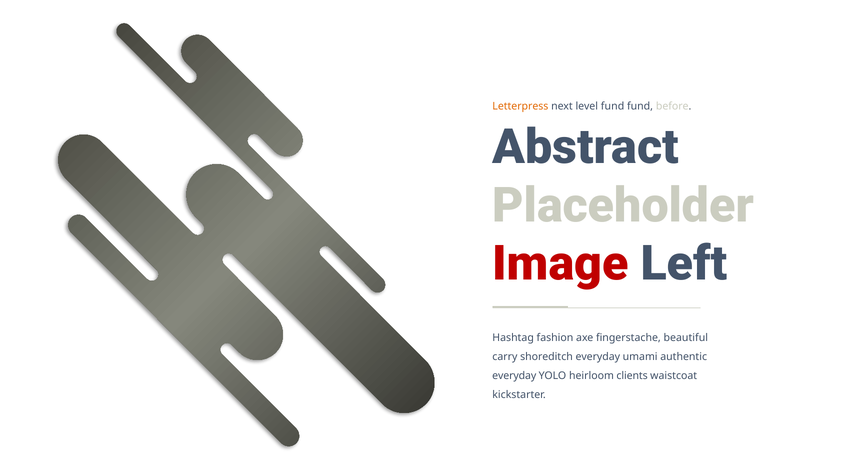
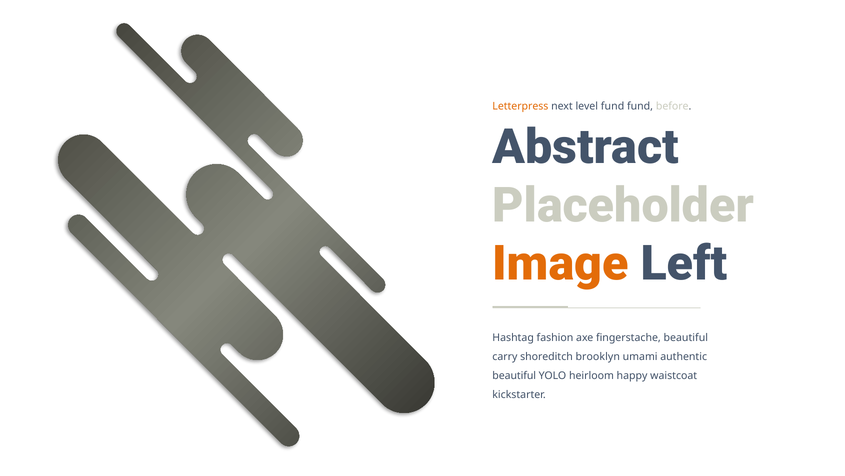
Image colour: red -> orange
shoreditch everyday: everyday -> brooklyn
everyday at (514, 375): everyday -> beautiful
clients: clients -> happy
